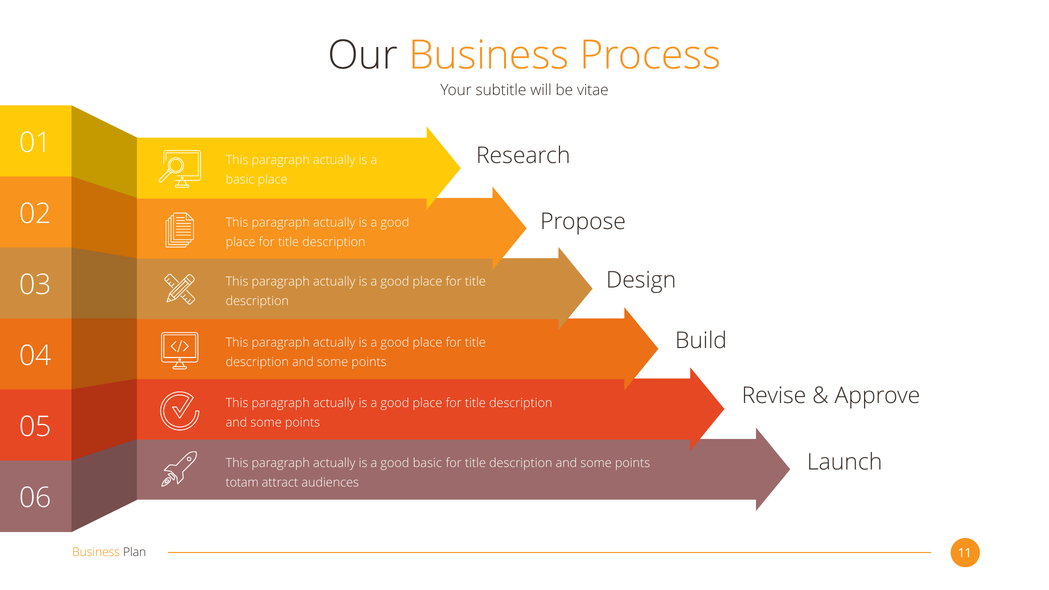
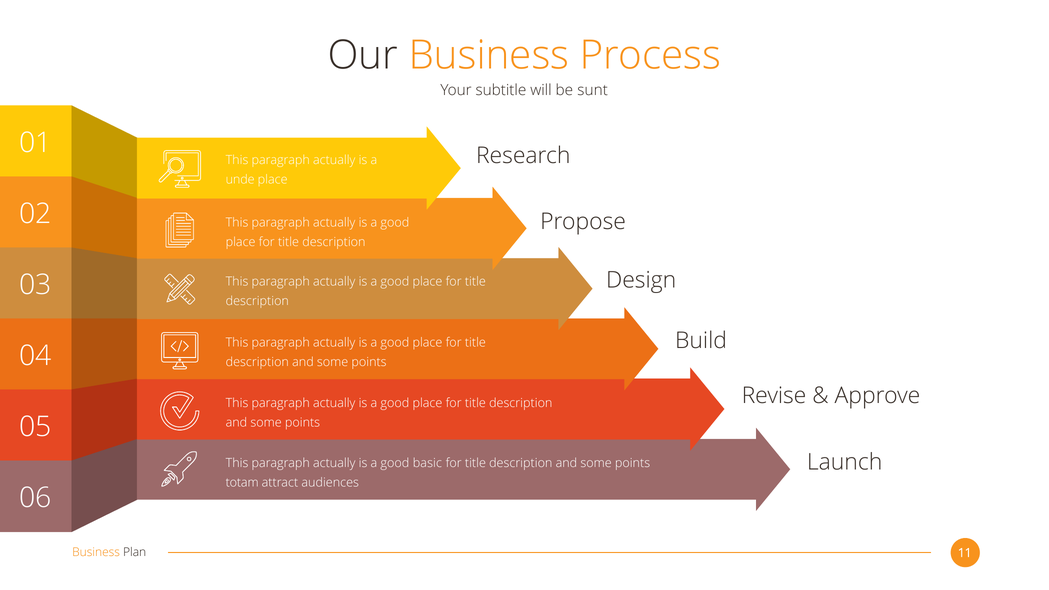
vitae: vitae -> sunt
basic at (240, 180): basic -> unde
